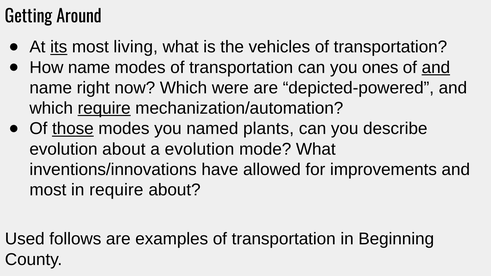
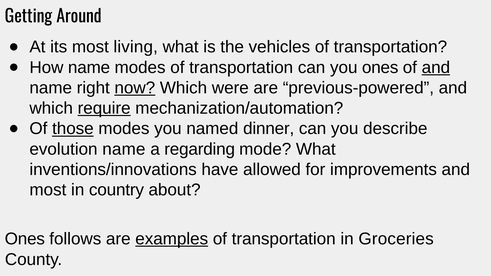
its underline: present -> none
now underline: none -> present
depicted-powered: depicted-powered -> previous-powered
plants: plants -> dinner
evolution about: about -> name
a evolution: evolution -> regarding
in require: require -> country
Used at (25, 239): Used -> Ones
examples underline: none -> present
Beginning: Beginning -> Groceries
